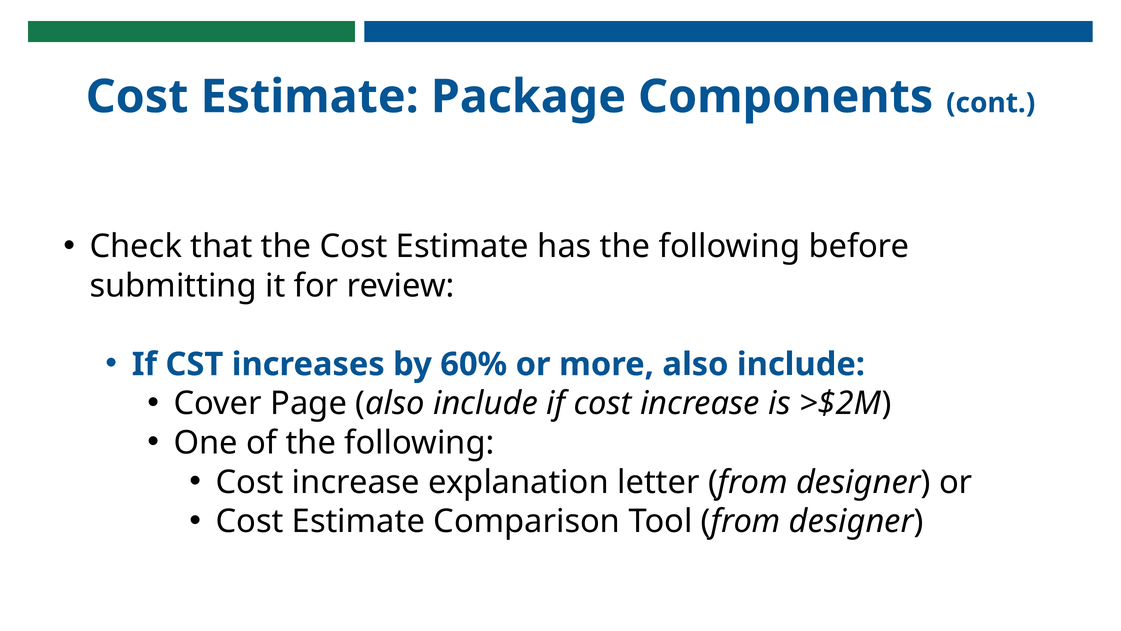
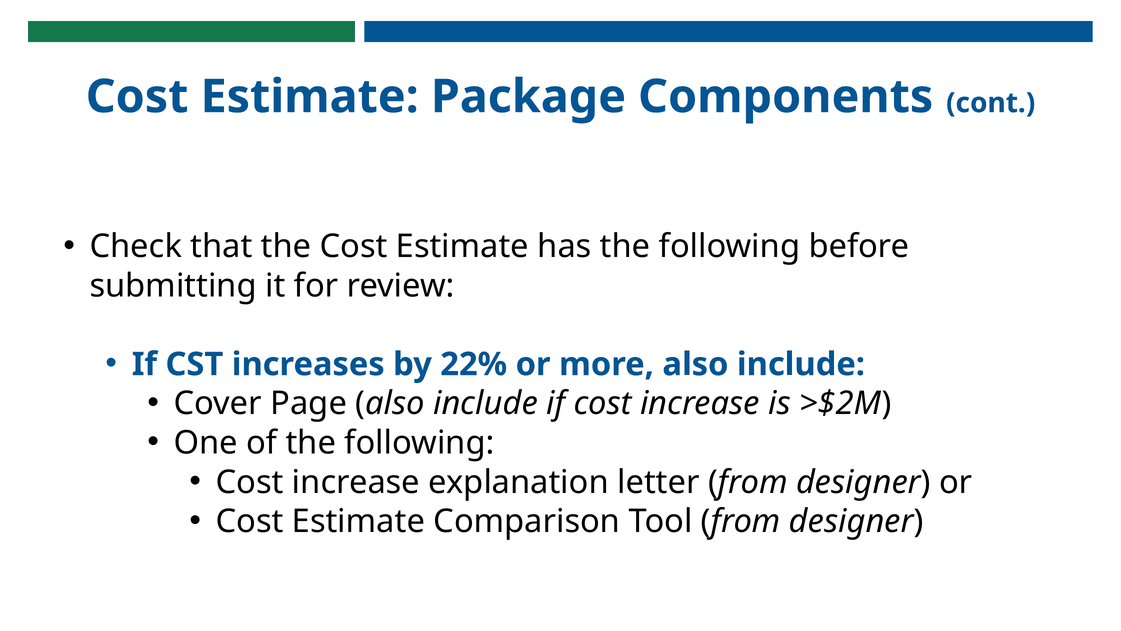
60%: 60% -> 22%
